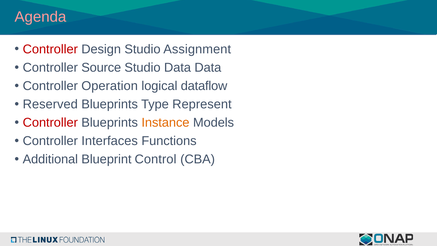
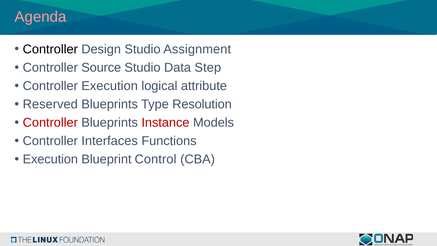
Controller at (50, 49) colour: red -> black
Data Data: Data -> Step
Controller Operation: Operation -> Execution
dataflow: dataflow -> attribute
Represent: Represent -> Resolution
Instance colour: orange -> red
Additional at (50, 159): Additional -> Execution
